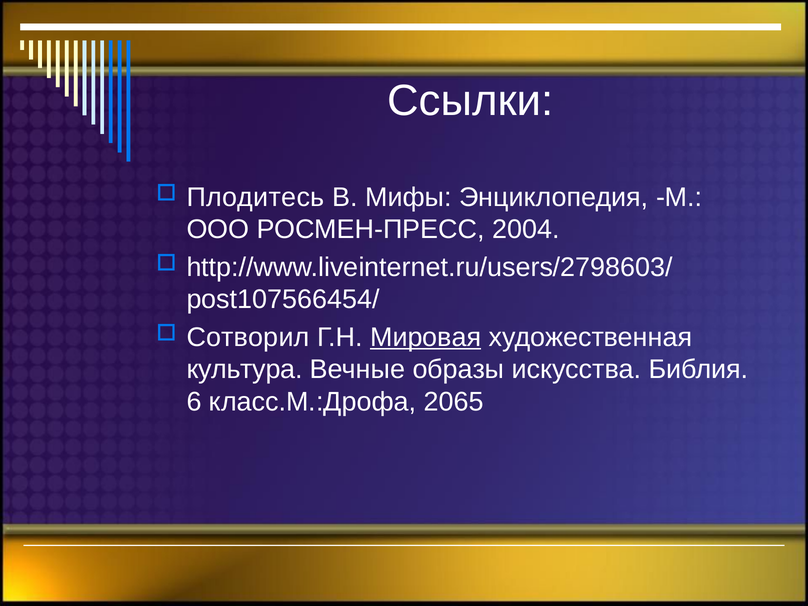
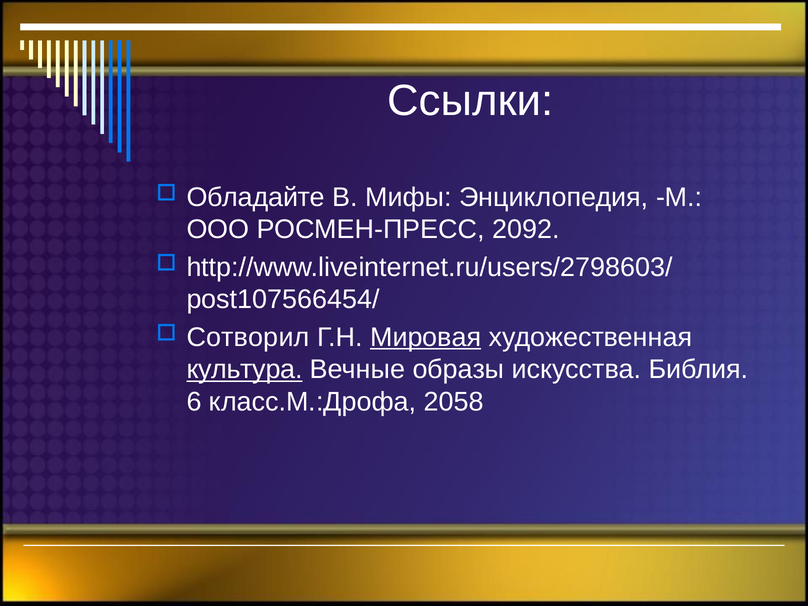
Плодитесь: Плодитесь -> Обладайте
2004: 2004 -> 2092
культура underline: none -> present
2065: 2065 -> 2058
